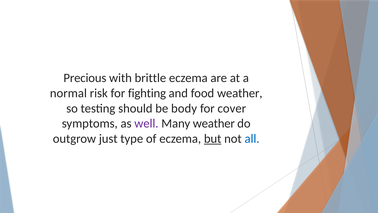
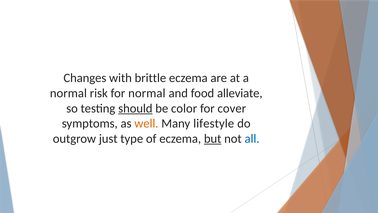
Precious: Precious -> Changes
for fighting: fighting -> normal
food weather: weather -> alleviate
should underline: none -> present
body: body -> color
well colour: purple -> orange
Many weather: weather -> lifestyle
